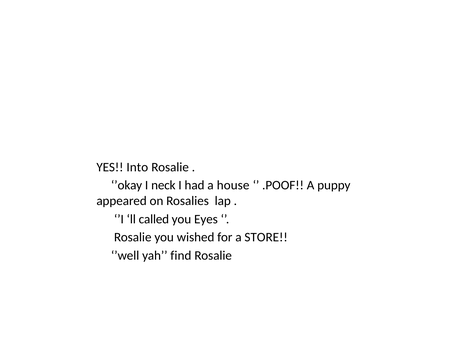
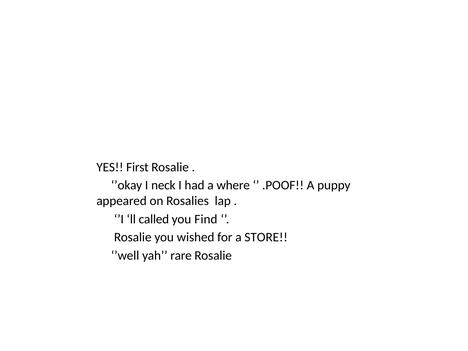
Into: Into -> First
house: house -> where
Eyes: Eyes -> Find
find: find -> rare
